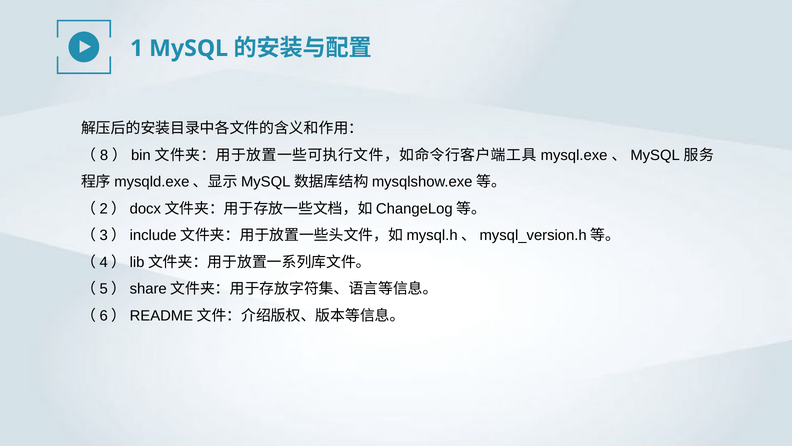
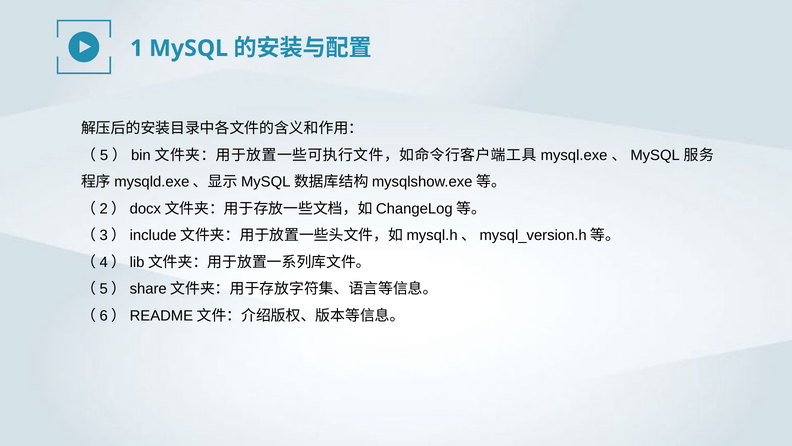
8: 8 -> 5
